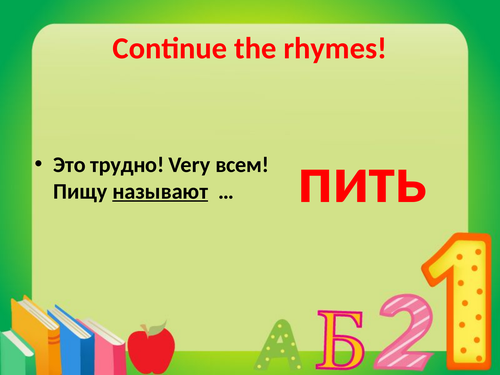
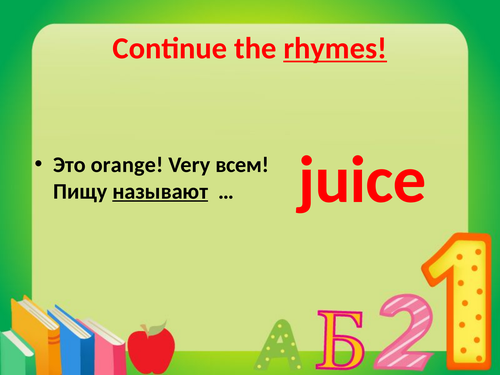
rhymes underline: none -> present
трудно: трудно -> orange
пить: пить -> juice
